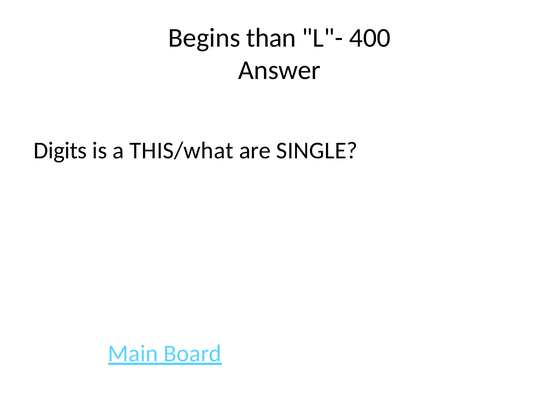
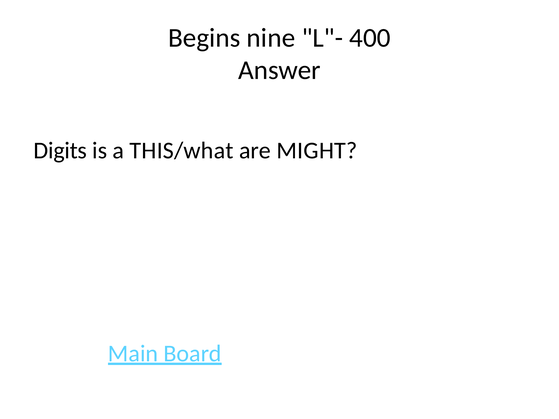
than: than -> nine
SINGLE: SINGLE -> MIGHT
